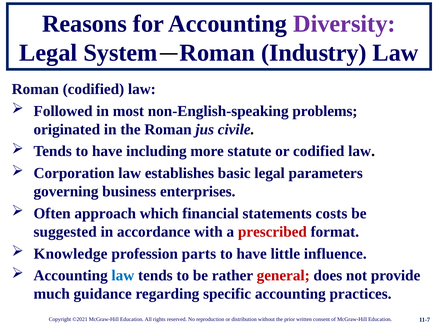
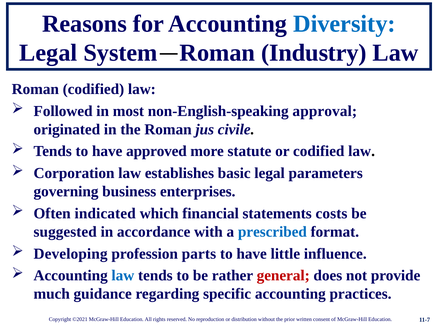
Diversity colour: purple -> blue
problems: problems -> approval
including: including -> approved
approach: approach -> indicated
prescribed colour: red -> blue
Knowledge: Knowledge -> Developing
